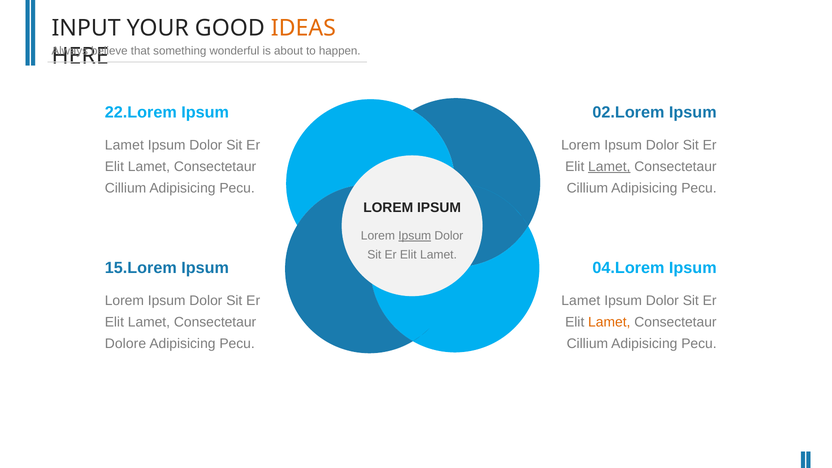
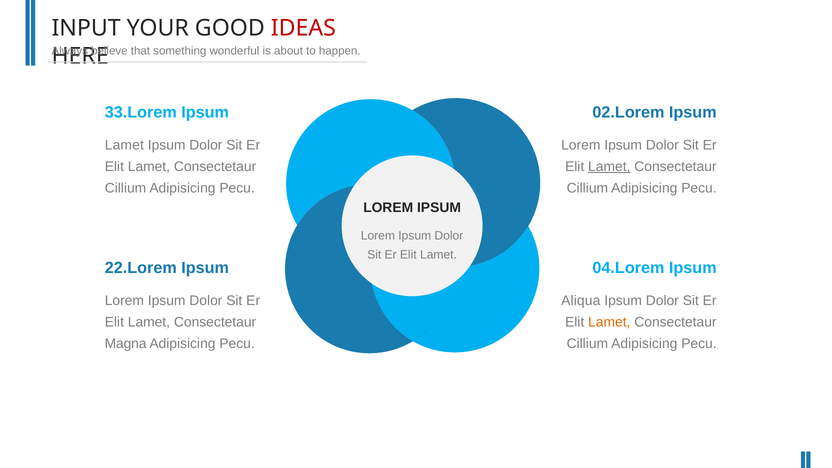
IDEAS colour: orange -> red
22.Lorem: 22.Lorem -> 33.Lorem
Ipsum at (415, 236) underline: present -> none
15.Lorem: 15.Lorem -> 22.Lorem
Lamet at (581, 301): Lamet -> Aliqua
Dolore: Dolore -> Magna
